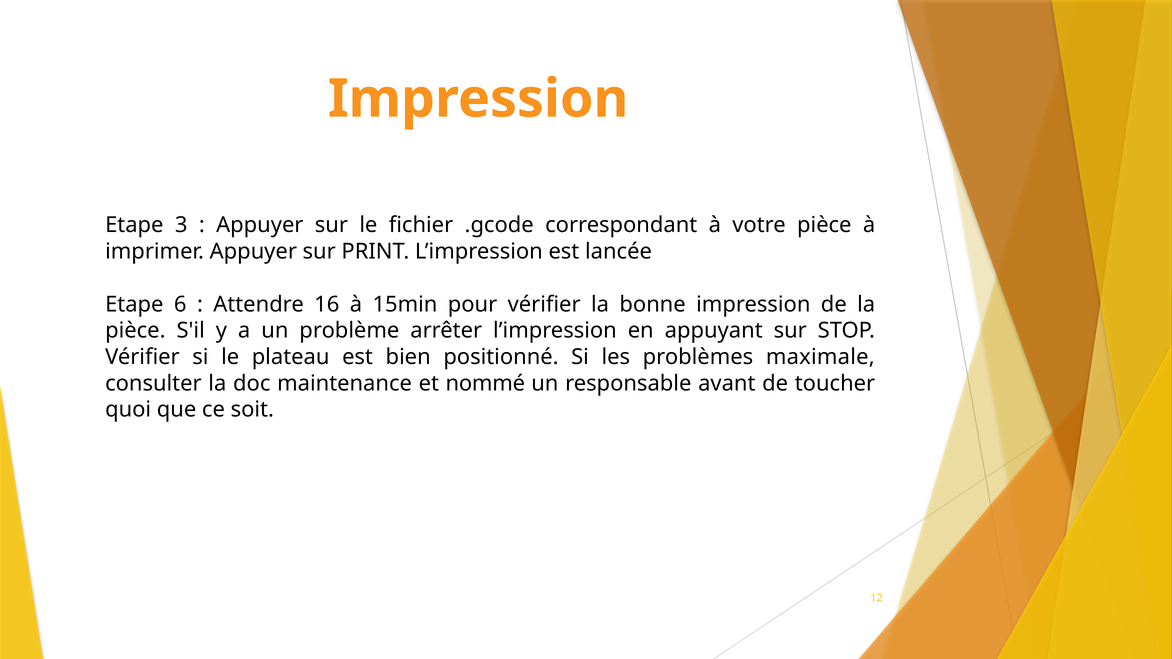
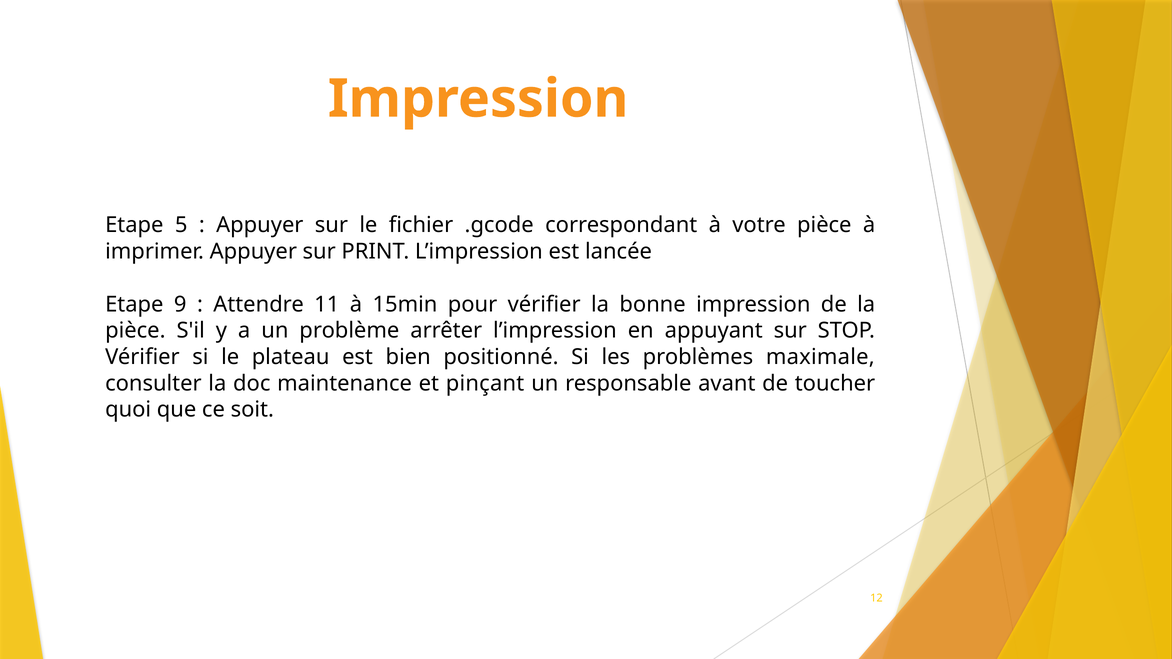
3: 3 -> 5
6: 6 -> 9
16: 16 -> 11
nommé: nommé -> pinçant
